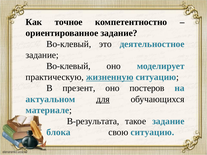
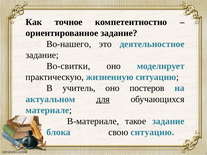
Во-клевый at (69, 44): Во-клевый -> Во-нашего
Во-клевый at (68, 66): Во-клевый -> Во-свитки
жизненную underline: present -> none
презент: презент -> учитель
В-результата: В-результата -> В-материале
